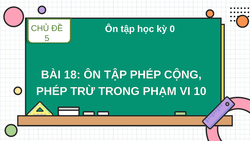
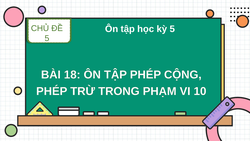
kỳ 0: 0 -> 5
